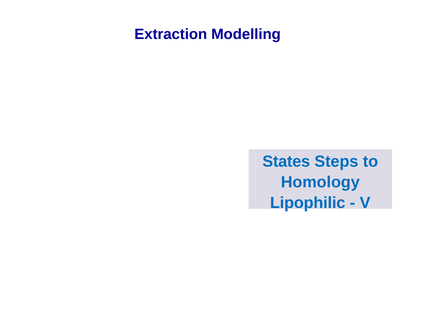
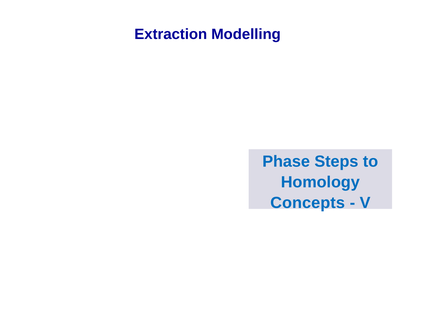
States: States -> Phase
Lipophilic: Lipophilic -> Concepts
